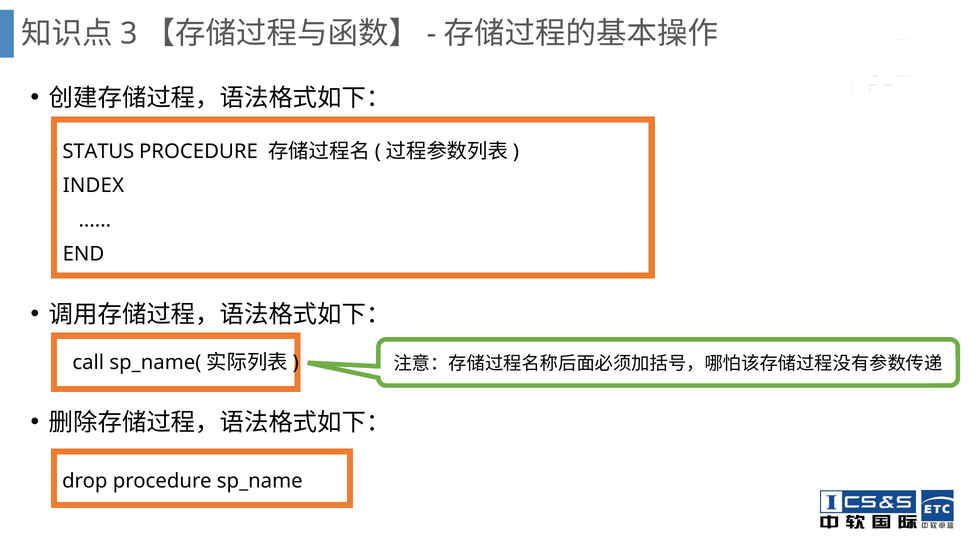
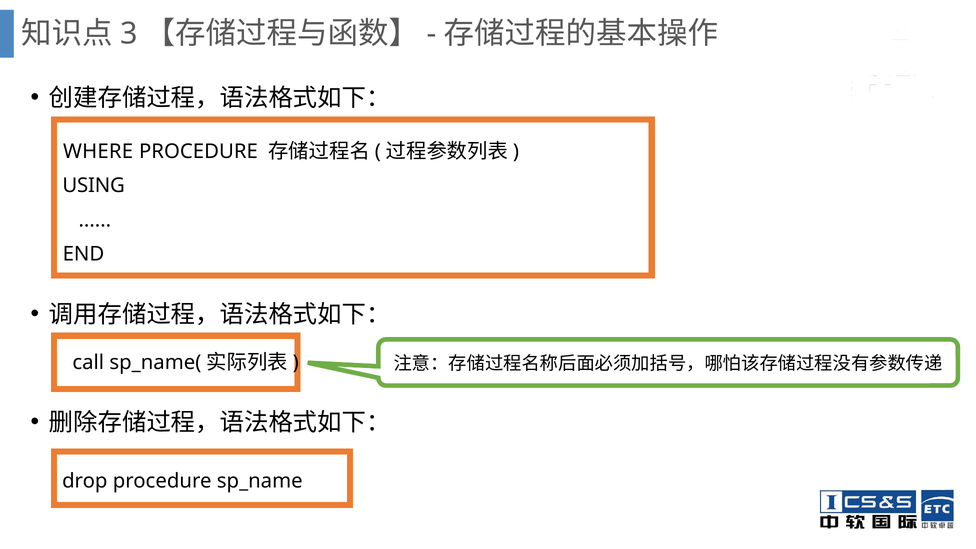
STATUS: STATUS -> WHERE
INDEX: INDEX -> USING
